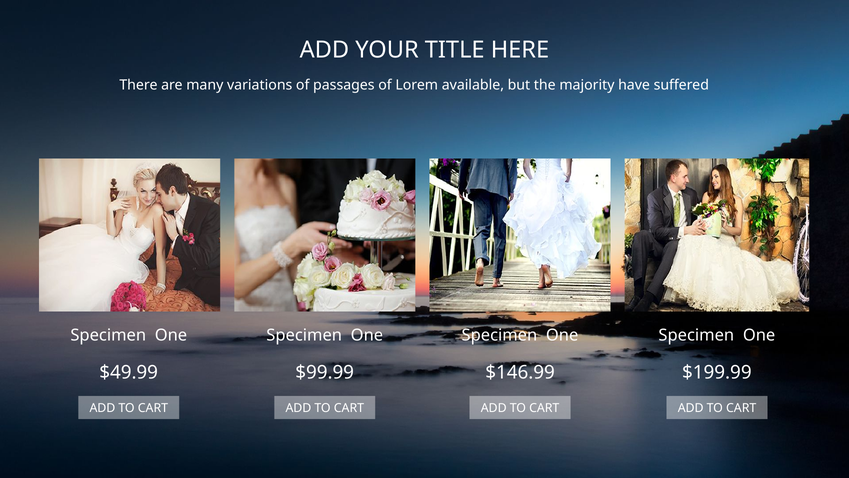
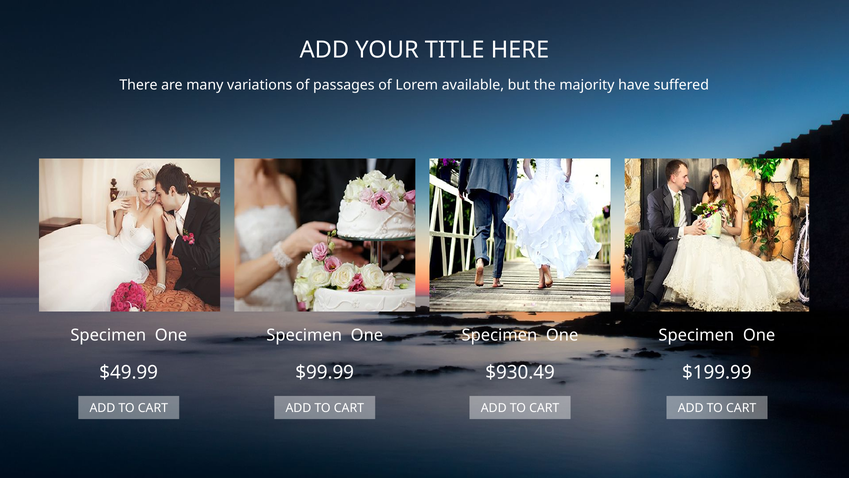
$146.99: $146.99 -> $930.49
